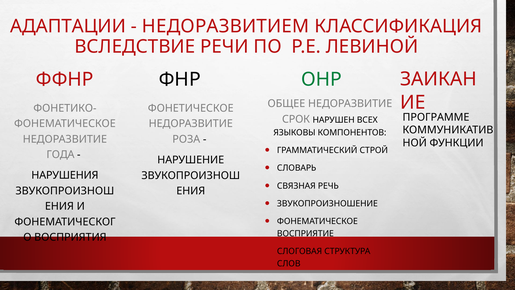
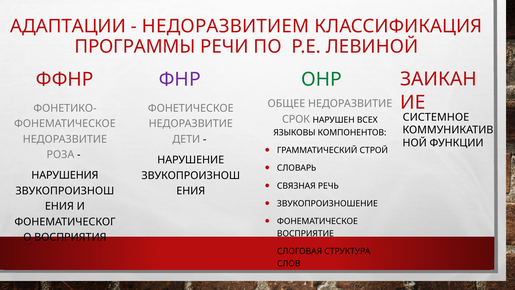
ВСЛЕДСТВИЕ: ВСЛЕДСТВИЕ -> ПРОГРАММЫ
ФНР colour: black -> purple
ПРОГРАММЕ: ПРОГРАММЕ -> СИСТЕМНОЕ
РОЗА: РОЗА -> ДЕТИ
ГОДА: ГОДА -> РОЗА
